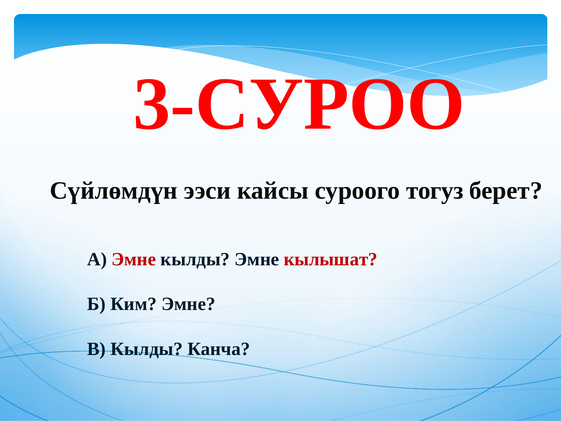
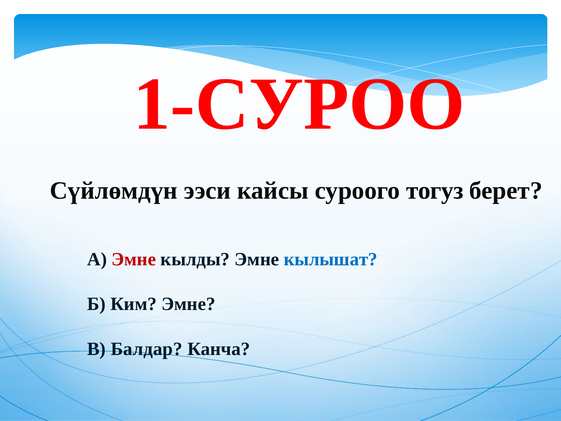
3-СУРОО: 3-СУРОО -> 1-СУРОО
кылышат colour: red -> blue
В Кылды: Кылды -> Балдар
